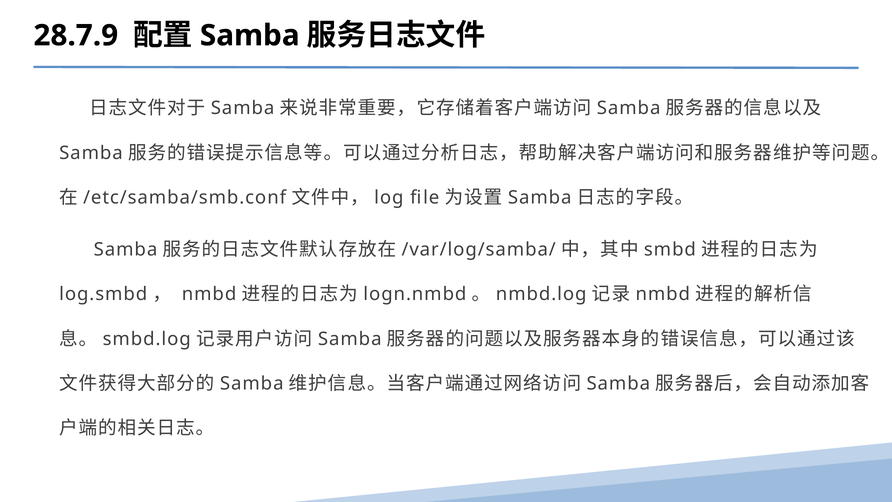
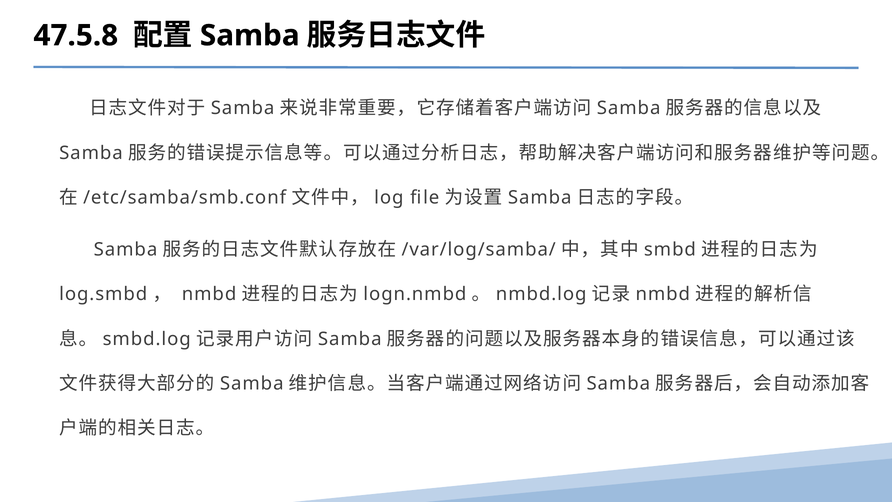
28.7.9: 28.7.9 -> 47.5.8
